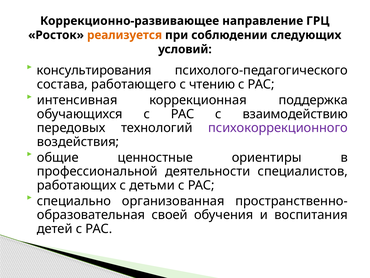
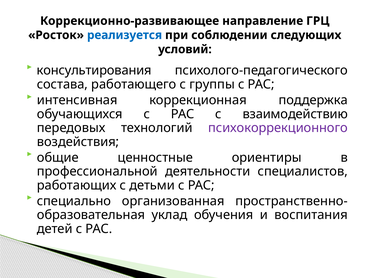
реализуется colour: orange -> blue
чтению: чтению -> группы
своей: своей -> уклад
